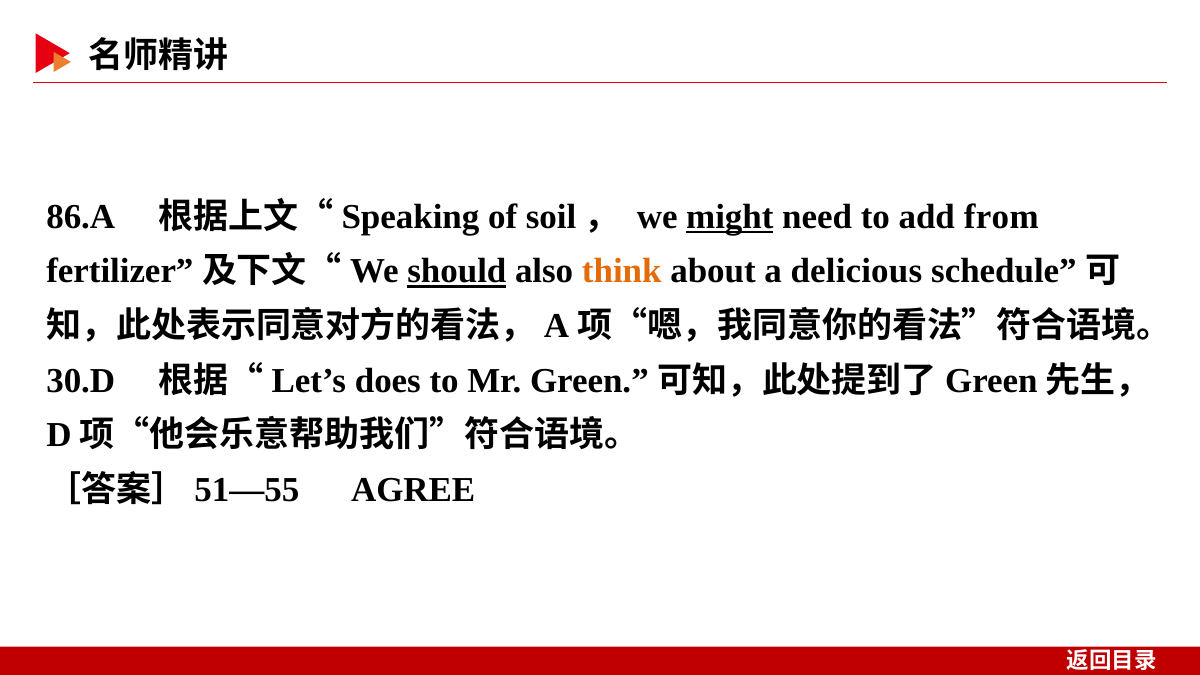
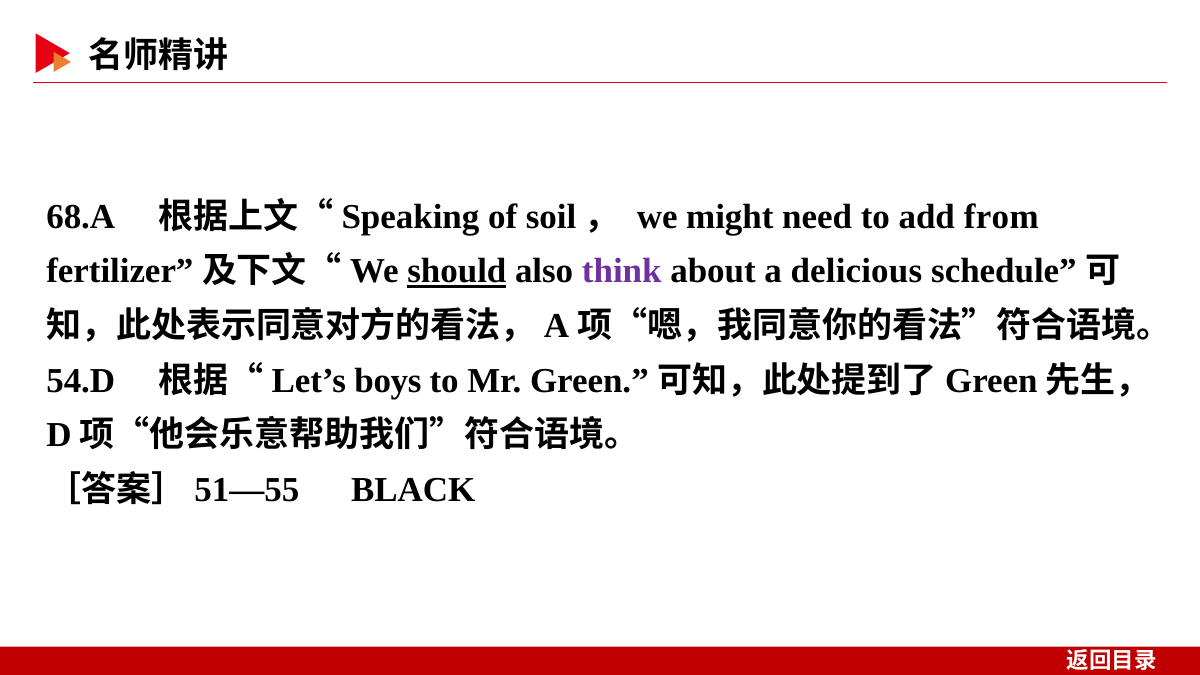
86.A: 86.A -> 68.A
might underline: present -> none
think colour: orange -> purple
30.D: 30.D -> 54.D
does: does -> boys
AGREE: AGREE -> BLACK
